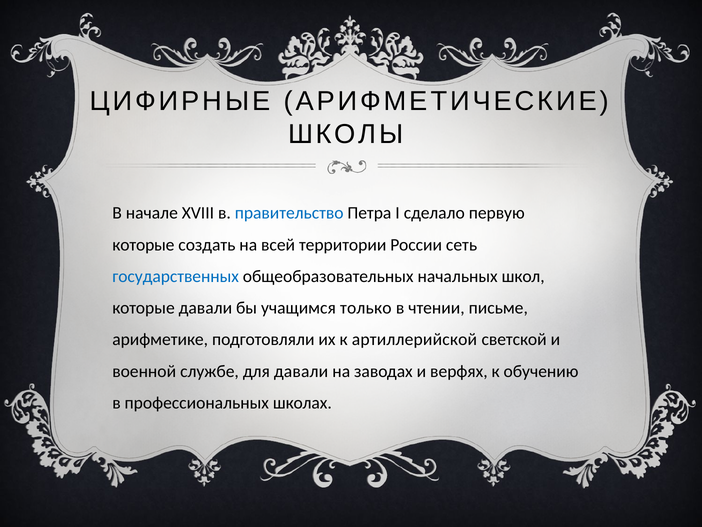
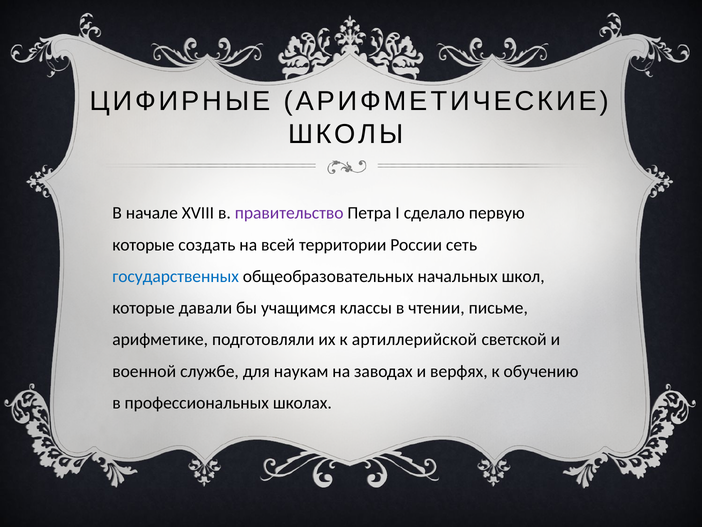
правительство colour: blue -> purple
только: только -> классы
для давали: давали -> наукам
